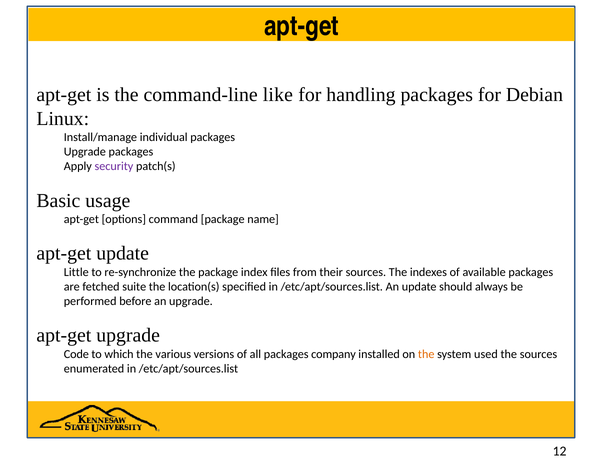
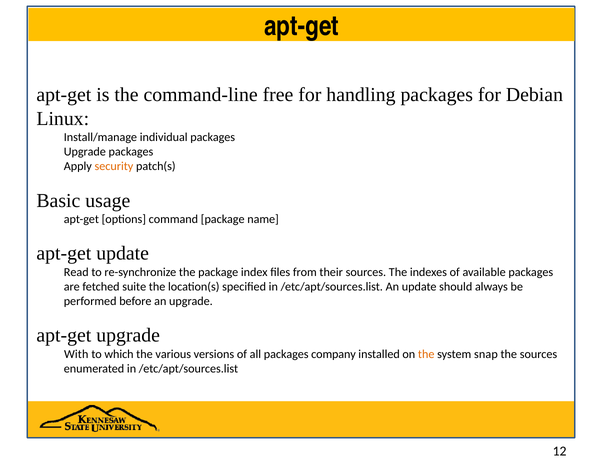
like: like -> free
security colour: purple -> orange
Little: Little -> Read
Code: Code -> With
used: used -> snap
